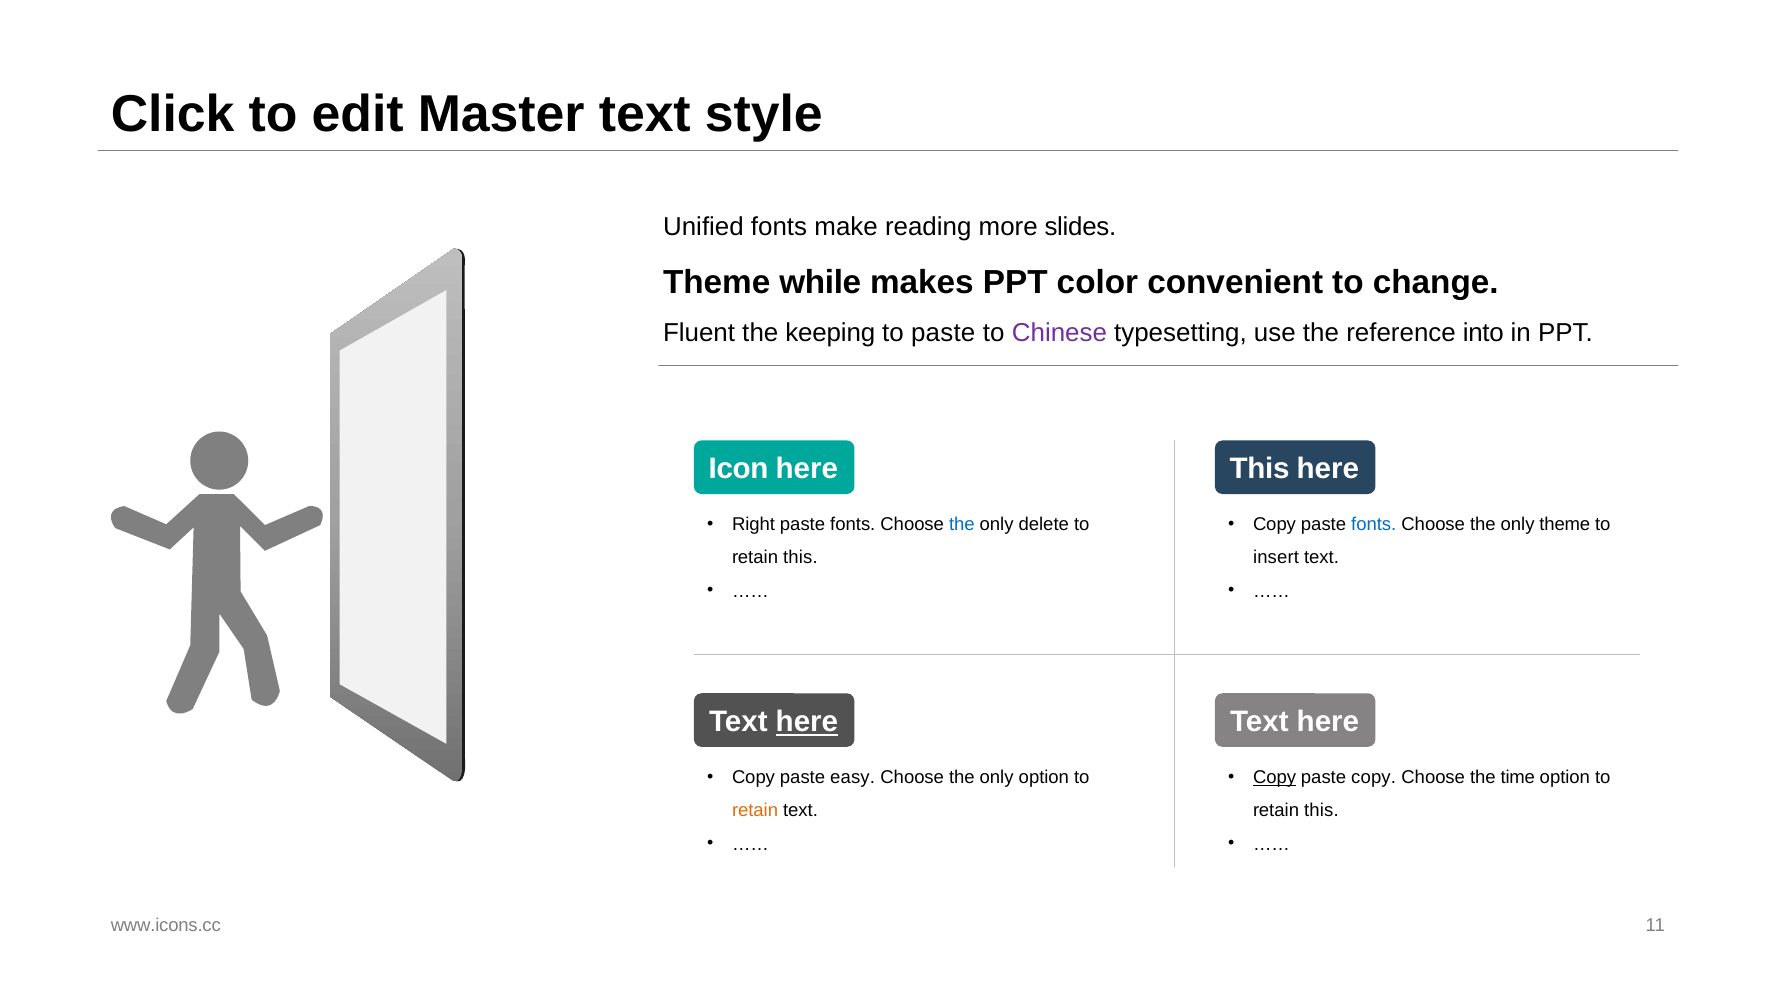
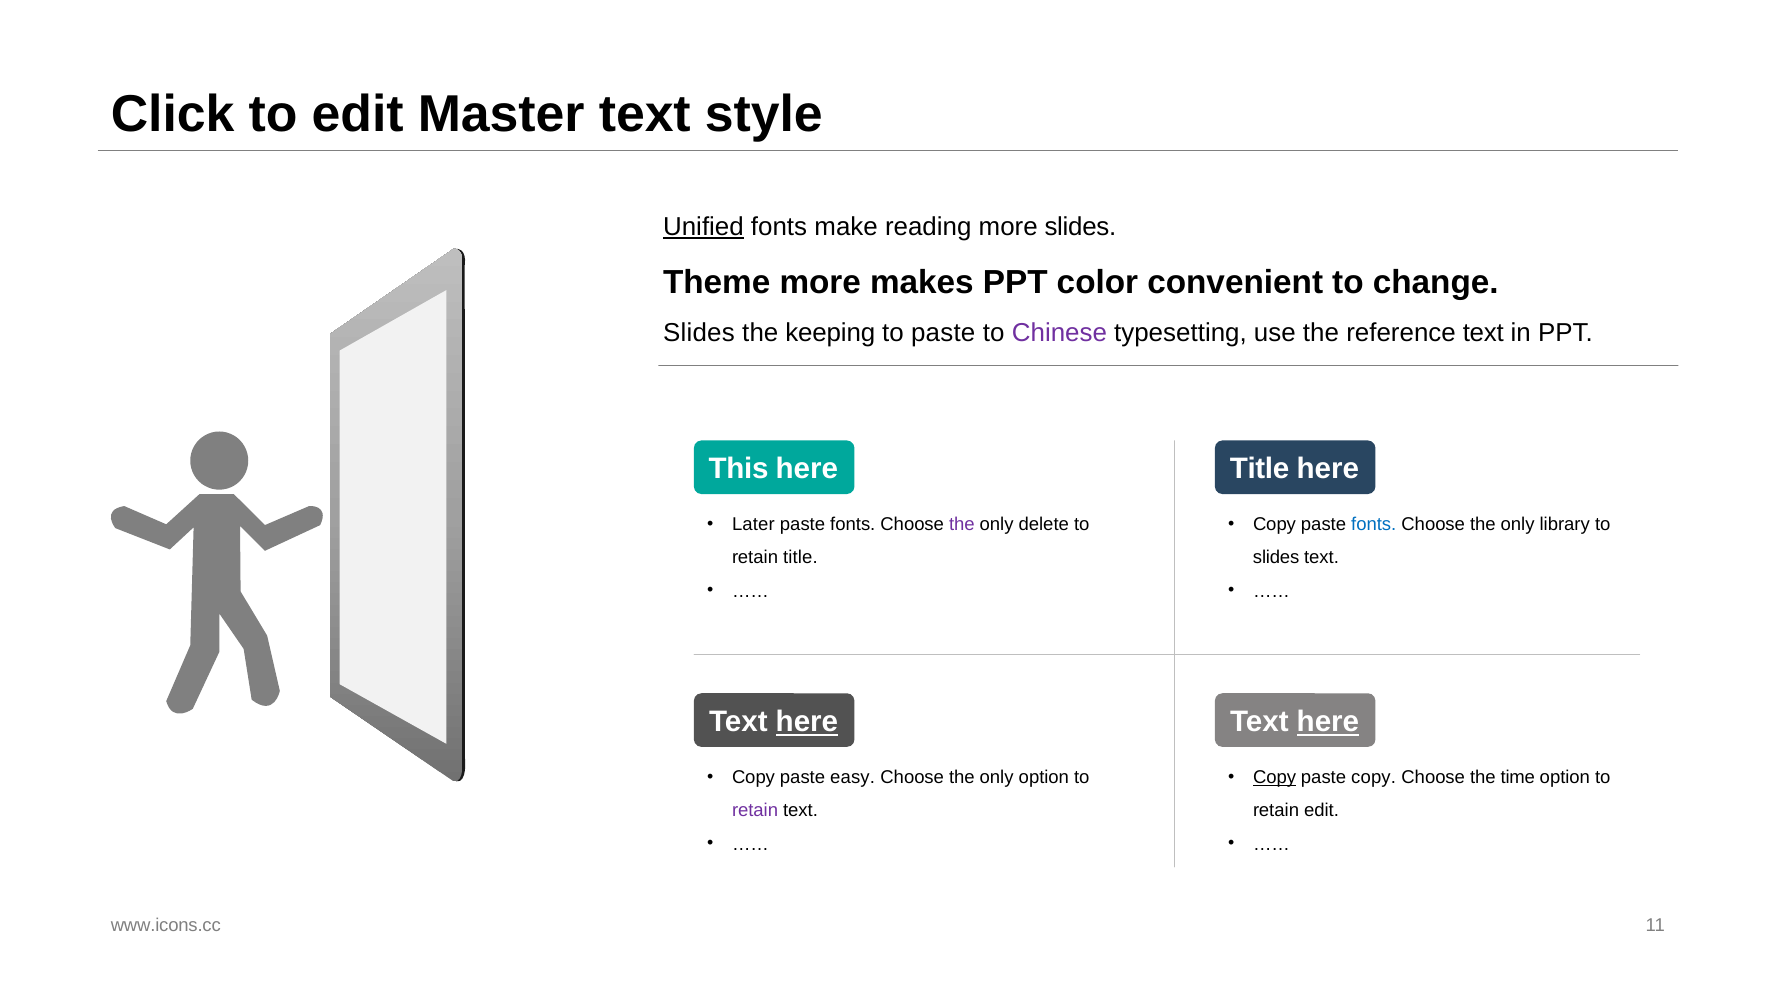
Unified underline: none -> present
Theme while: while -> more
Fluent at (699, 333): Fluent -> Slides
reference into: into -> text
Icon: Icon -> This
This at (1260, 469): This -> Title
Right: Right -> Later
the at (962, 524) colour: blue -> purple
only theme: theme -> library
this at (800, 558): this -> title
insert at (1276, 558): insert -> slides
here at (1328, 722) underline: none -> present
retain at (755, 811) colour: orange -> purple
this at (1321, 811): this -> edit
